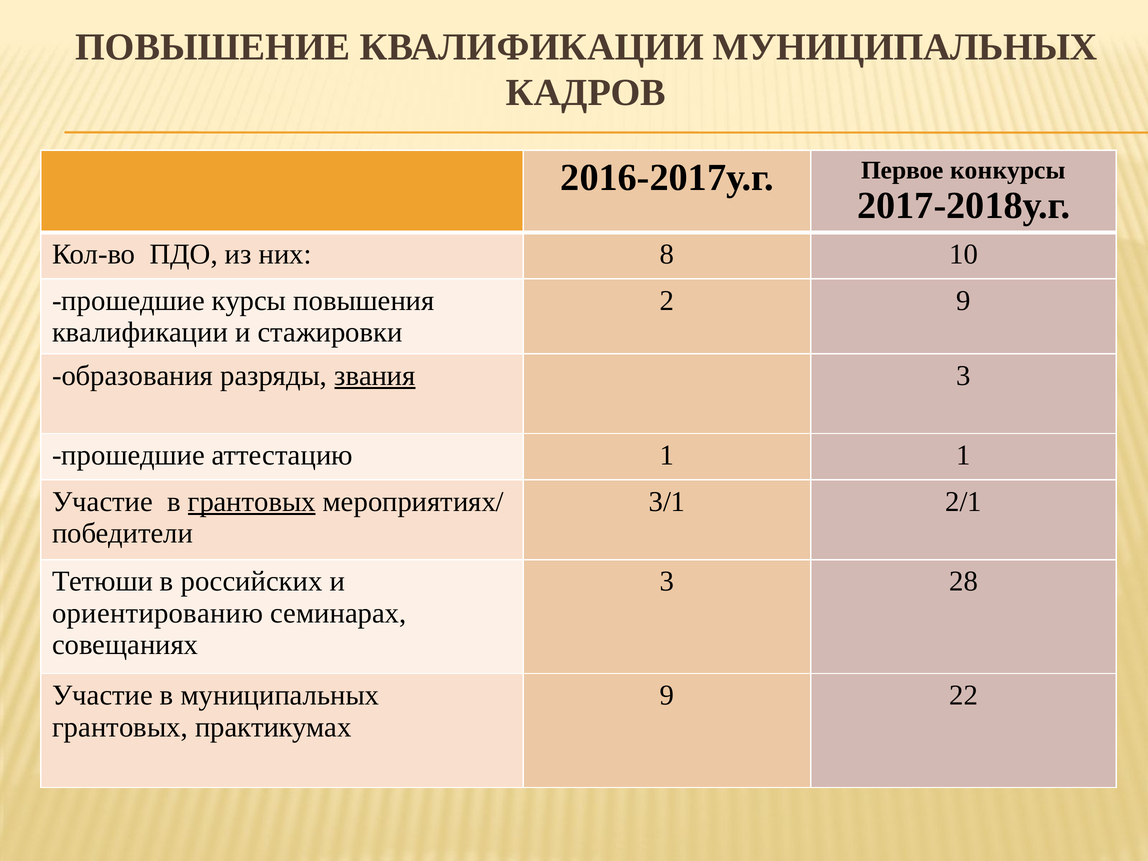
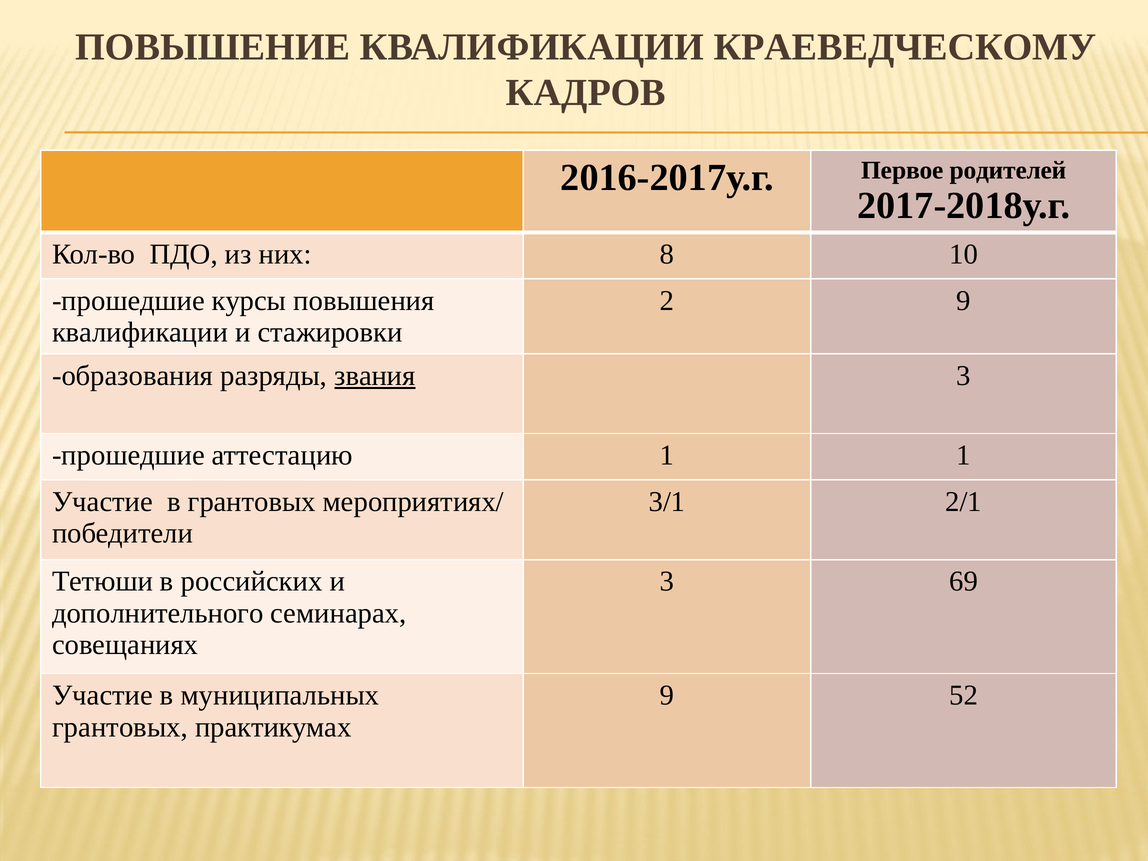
КВАЛИФИКАЦИИ МУНИЦИПАЛЬНЫХ: МУНИЦИПАЛЬНЫХ -> КРАЕВЕДЧЕСКОМУ
конкурсы: конкурсы -> родителей
грантовых at (252, 502) underline: present -> none
28: 28 -> 69
ориентированию: ориентированию -> дополнительного
22: 22 -> 52
